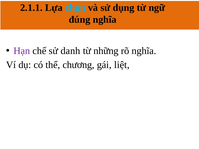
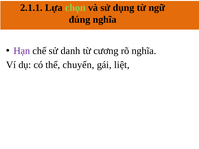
chọn at (75, 8) colour: light blue -> light green
những: những -> cương
chương: chương -> chuyển
